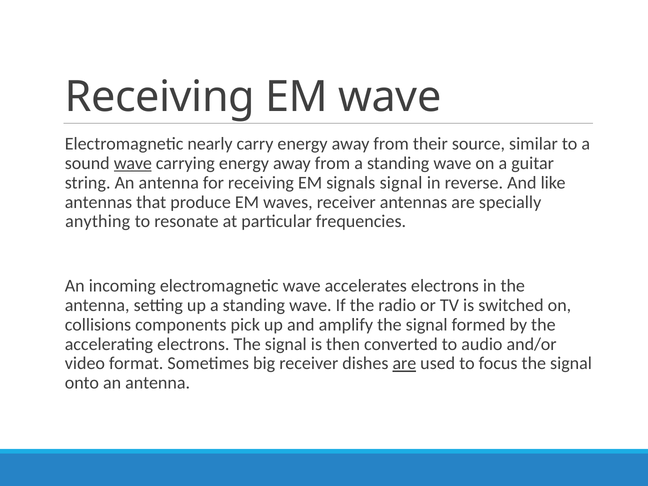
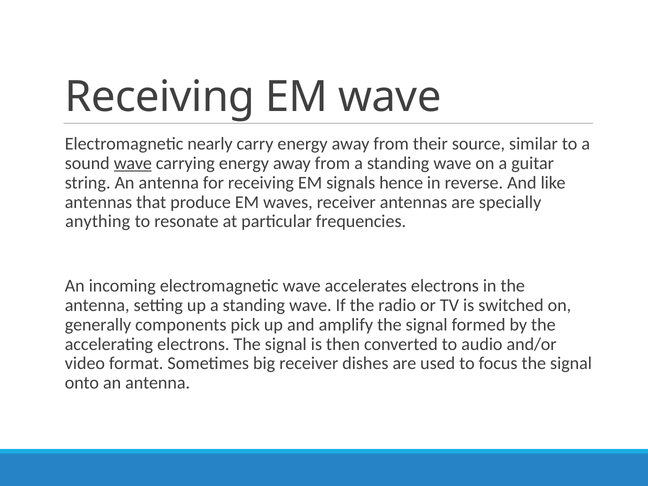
signals signal: signal -> hence
collisions: collisions -> generally
are at (404, 364) underline: present -> none
